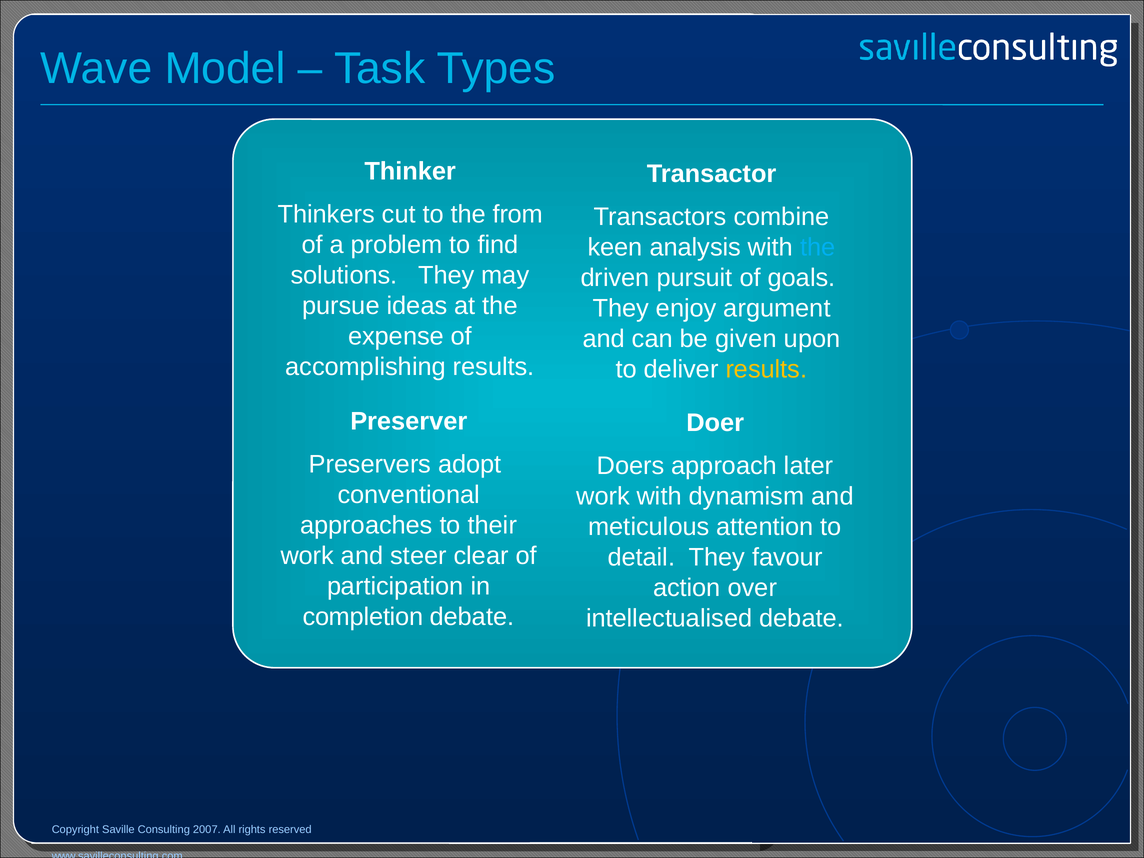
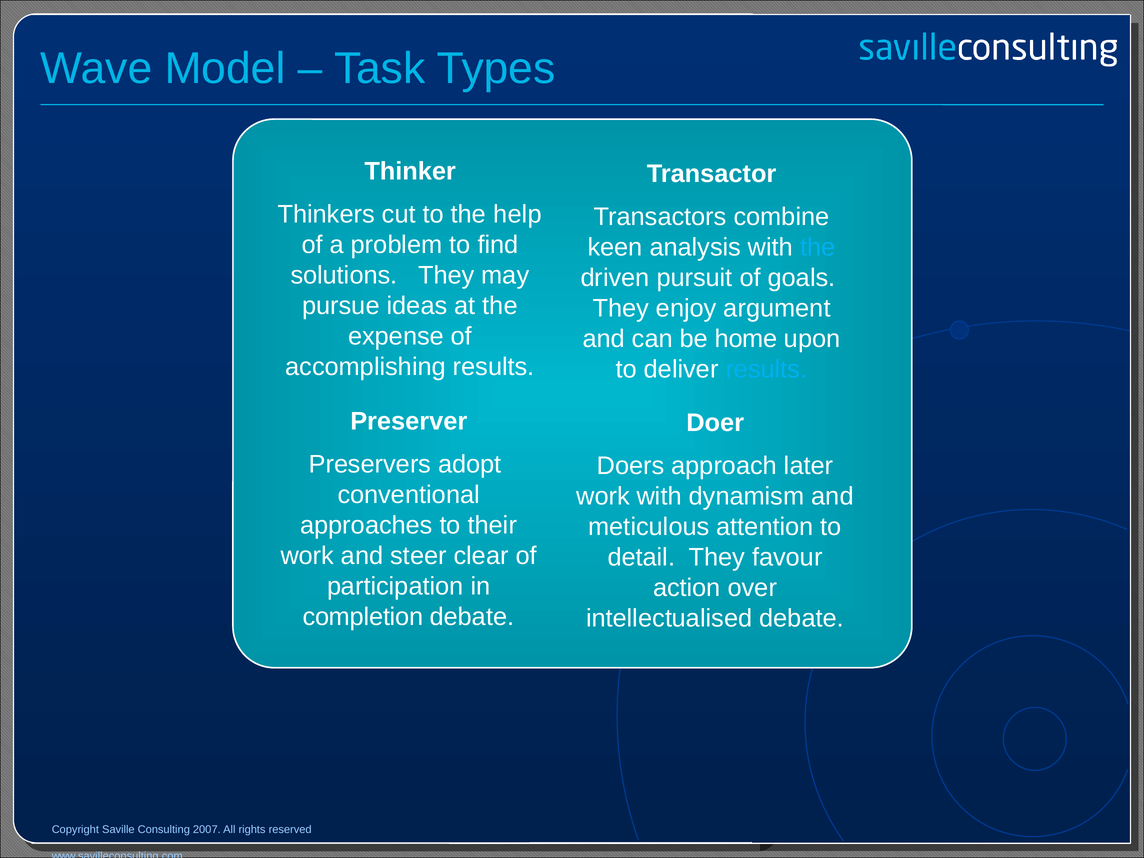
from: from -> help
given: given -> home
results at (766, 369) colour: yellow -> light blue
